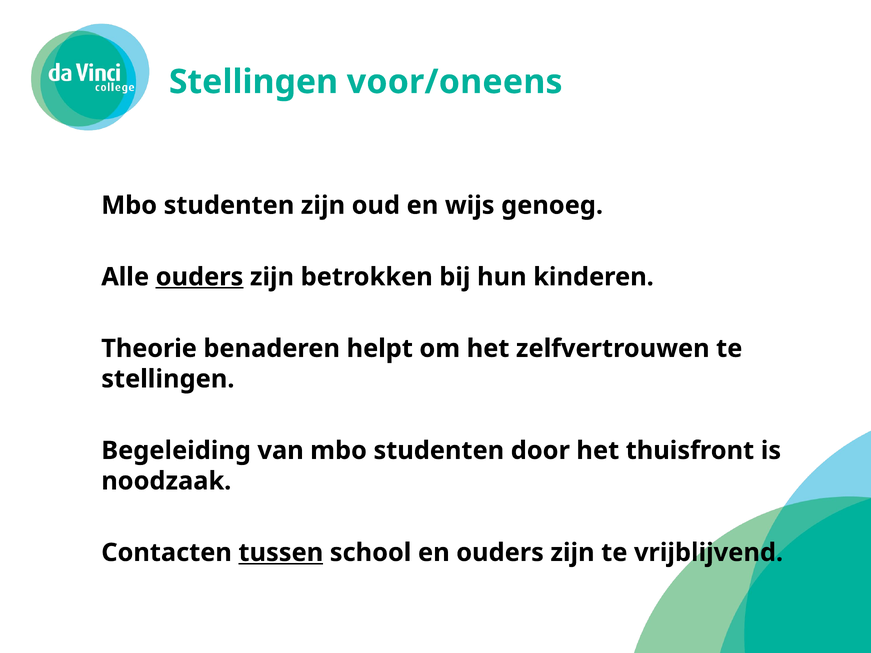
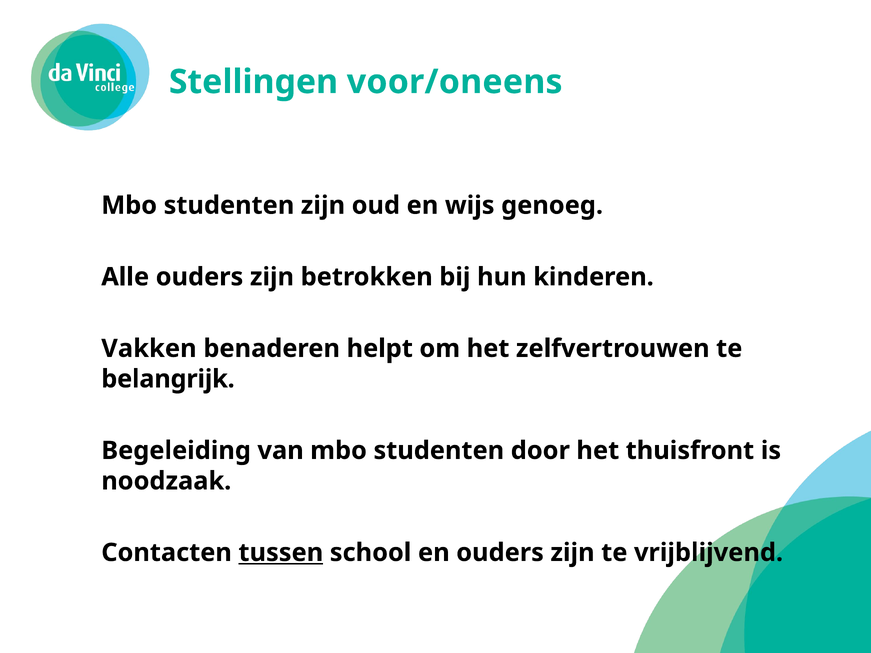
ouders at (199, 277) underline: present -> none
Theorie: Theorie -> Vakken
stellingen at (168, 379): stellingen -> belangrijk
